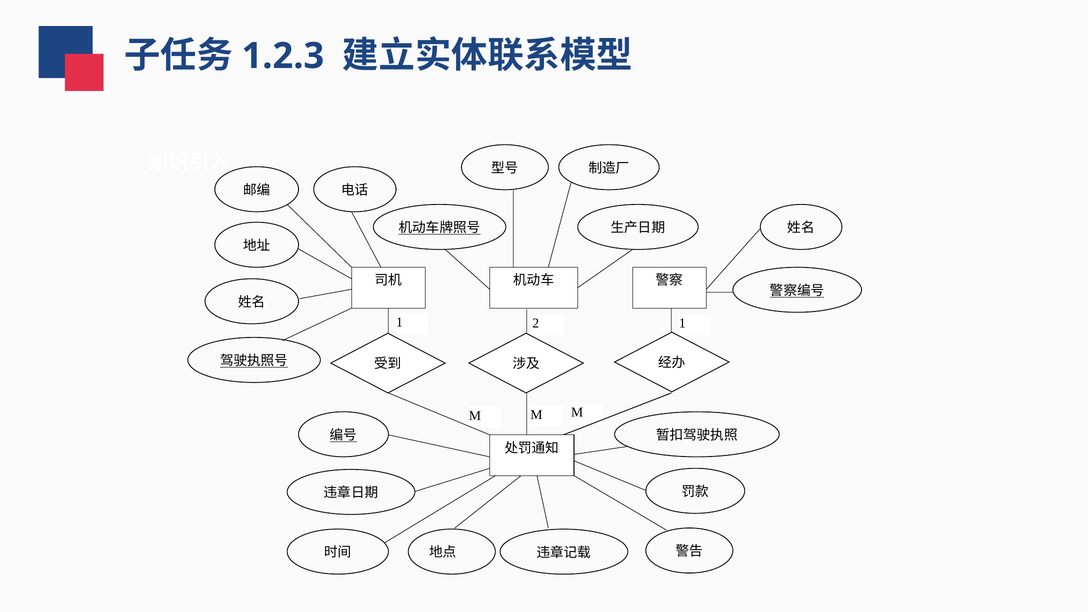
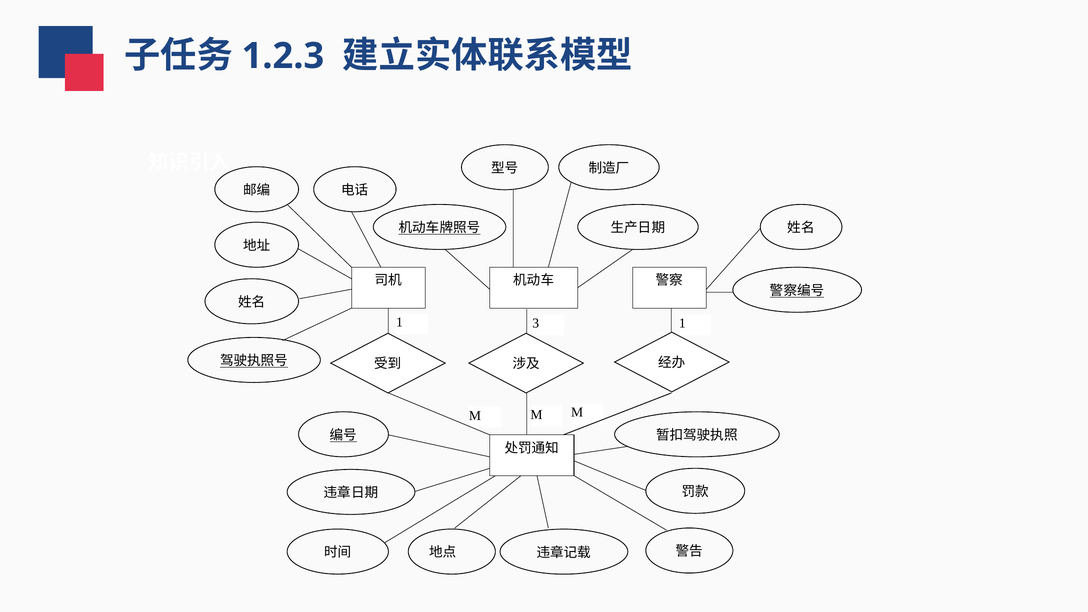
2: 2 -> 3
